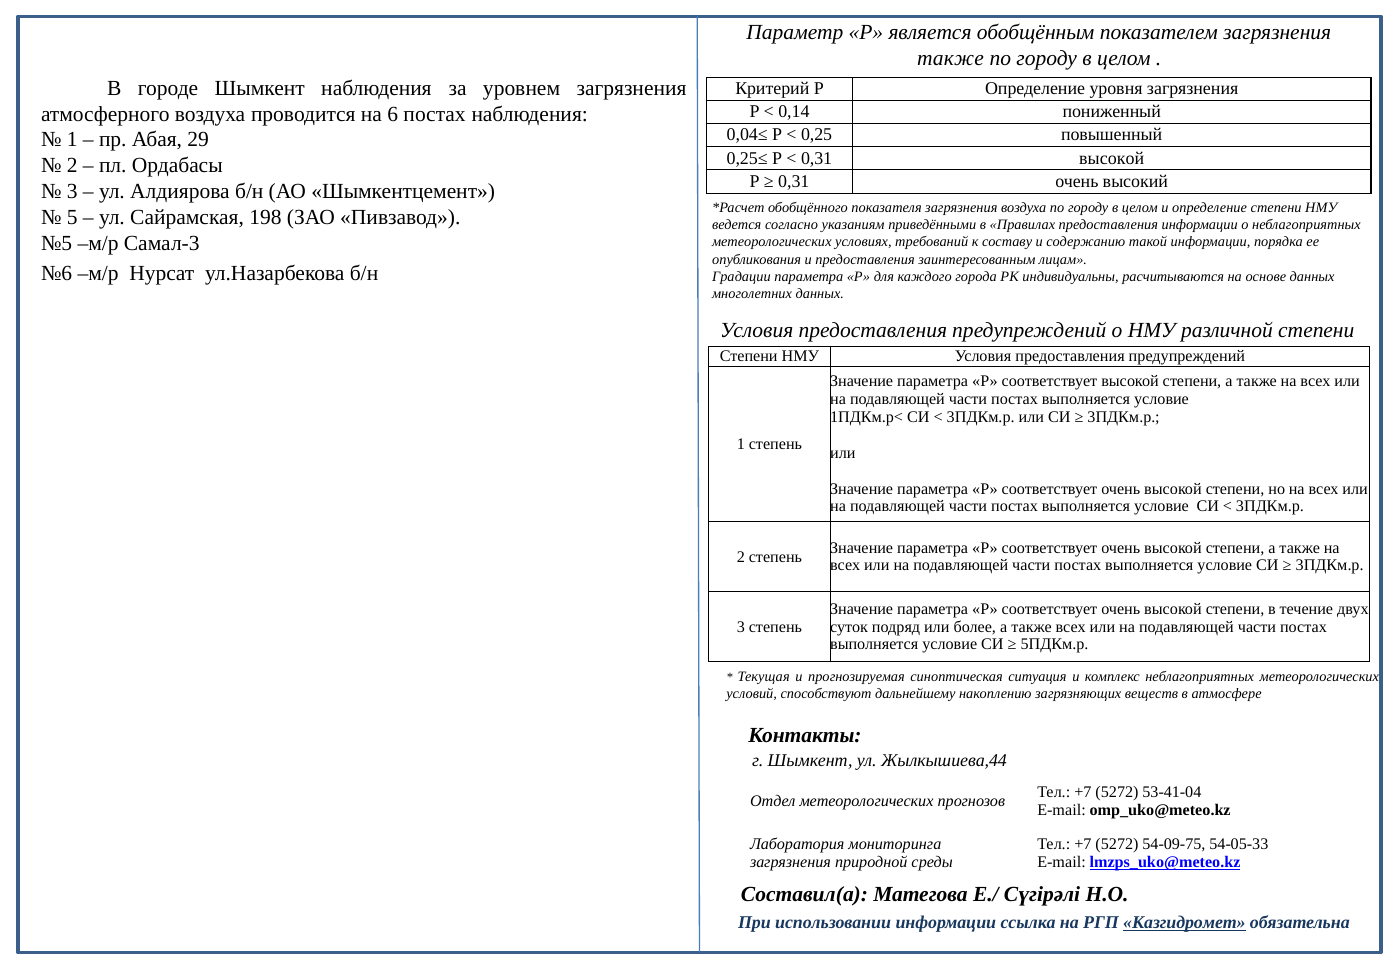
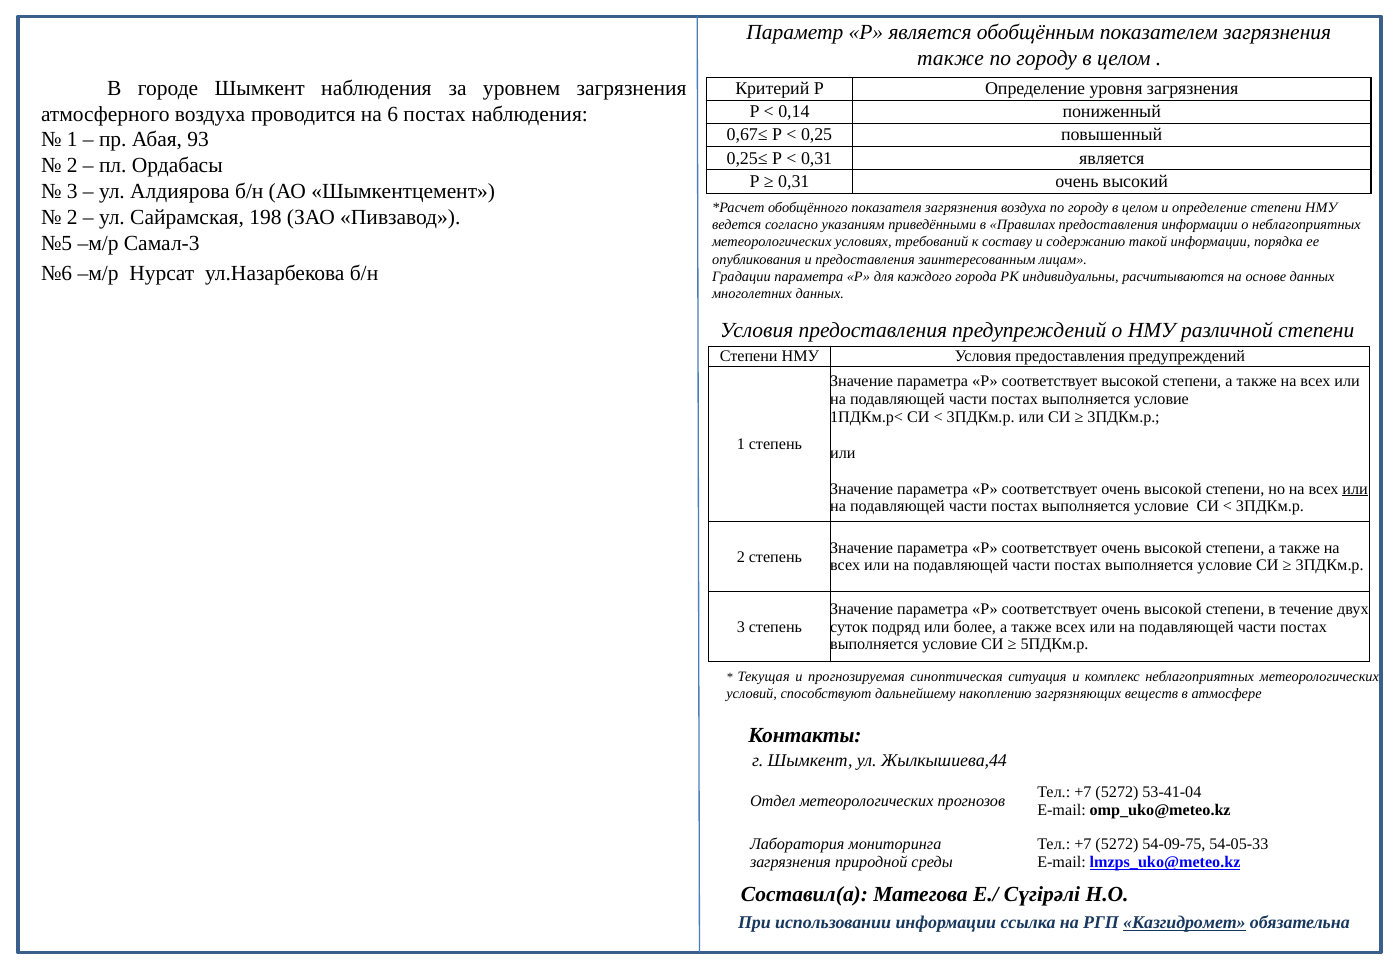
0,04≤: 0,04≤ -> 0,67≤
29: 29 -> 93
0,31 высокой: высокой -> является
5 at (72, 217): 5 -> 2
или at (1355, 488) underline: none -> present
